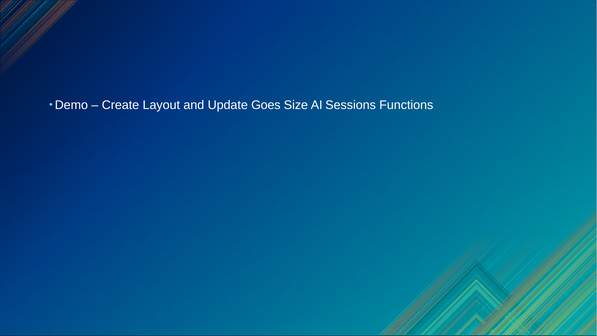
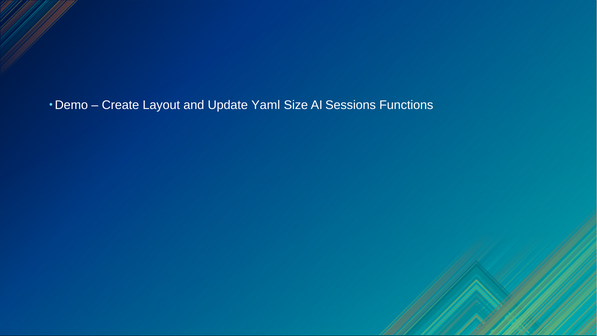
Goes: Goes -> Yaml
